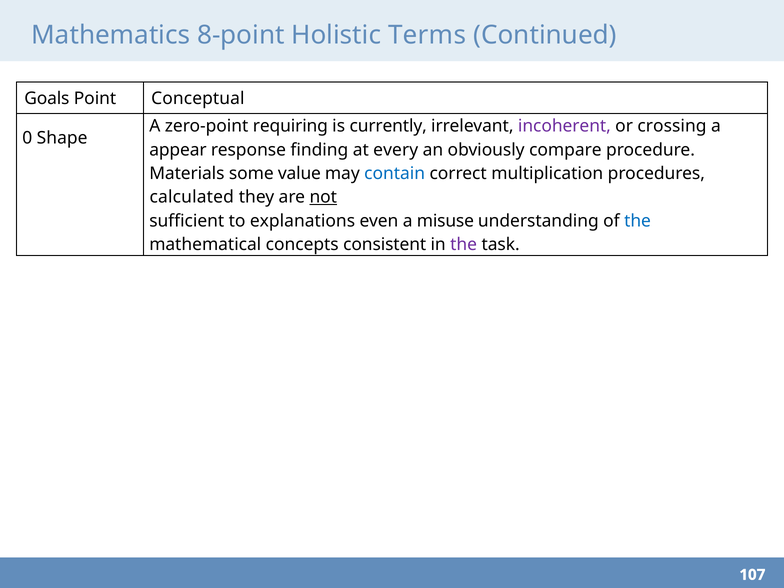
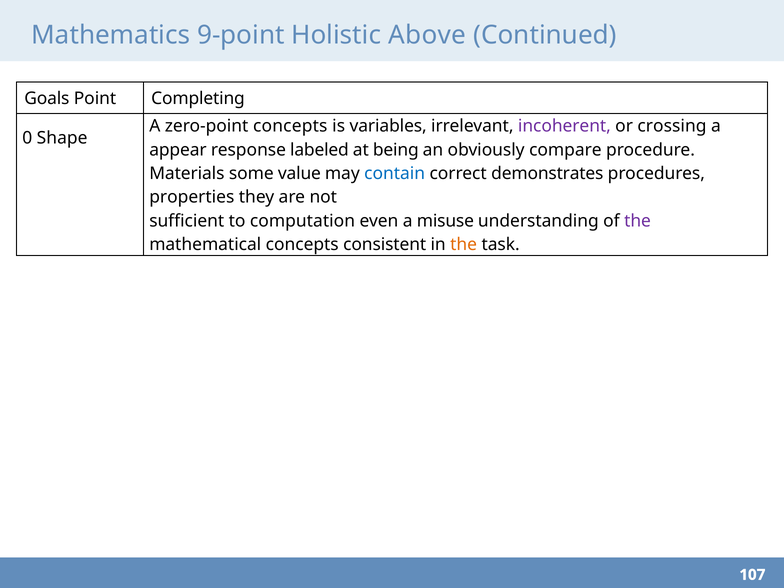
8-point: 8-point -> 9-point
Terms: Terms -> Above
Conceptual: Conceptual -> Completing
zero-point requiring: requiring -> concepts
currently: currently -> variables
finding: finding -> labeled
every: every -> being
multiplication: multiplication -> demonstrates
calculated: calculated -> properties
not underline: present -> none
explanations: explanations -> computation
the at (638, 221) colour: blue -> purple
the at (464, 244) colour: purple -> orange
